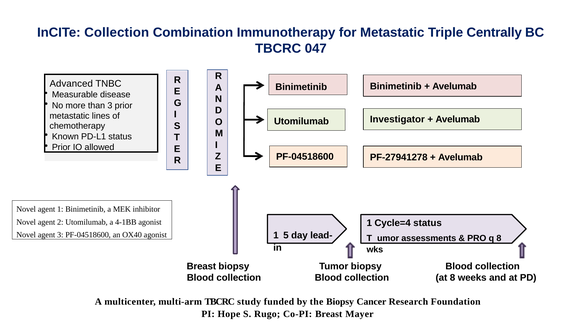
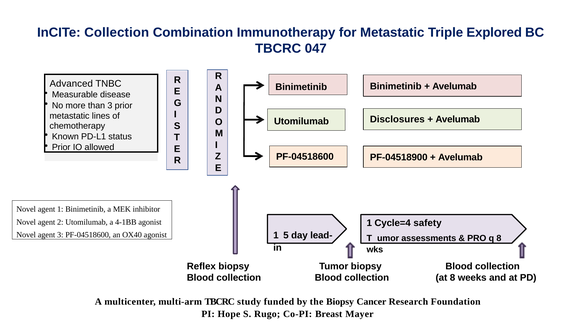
Centrally: Centrally -> Explored
Investigator: Investigator -> Disclosures
PF-27941278: PF-27941278 -> PF-04518900
Cycle=4 status: status -> safety
Breast at (201, 267): Breast -> Reflex
